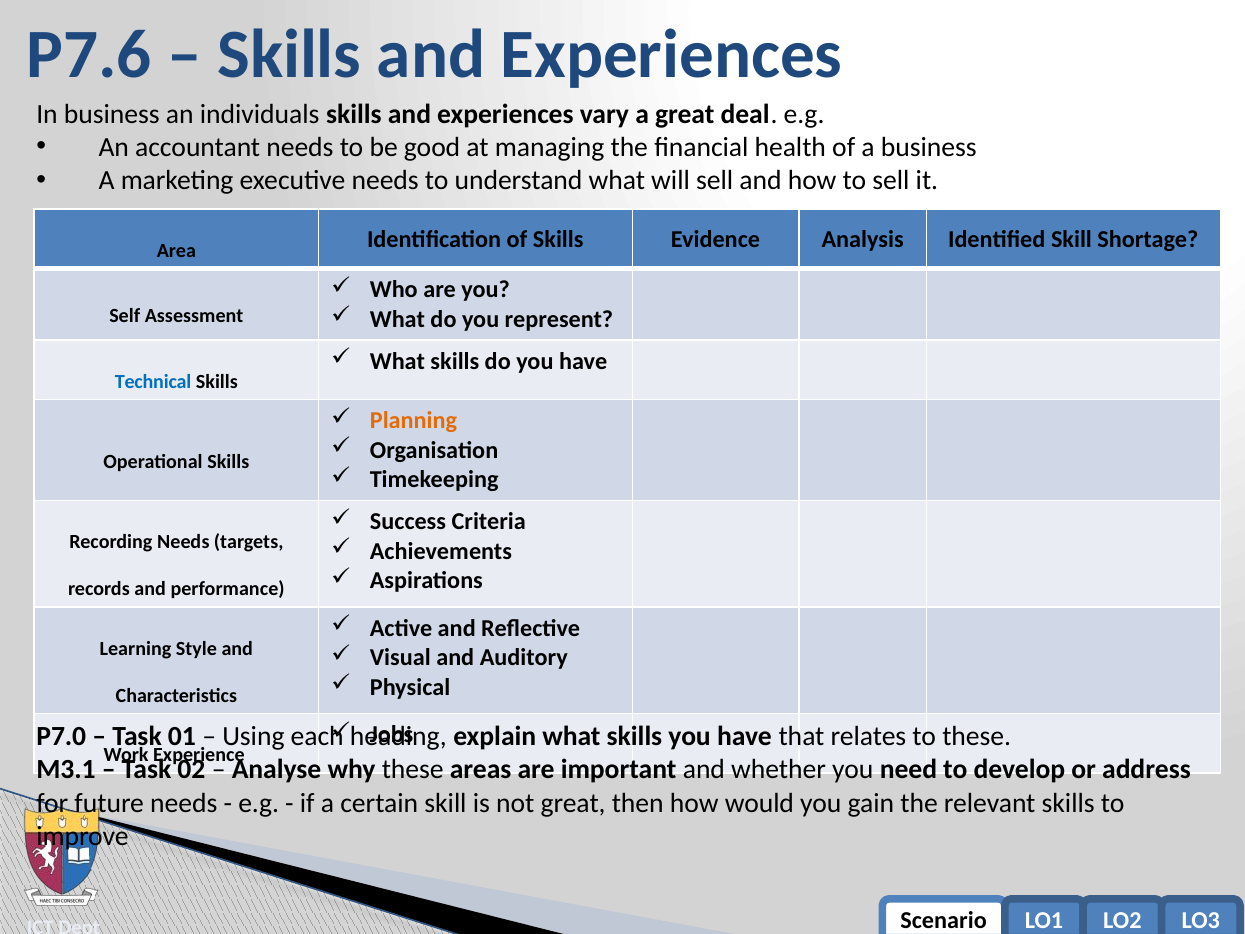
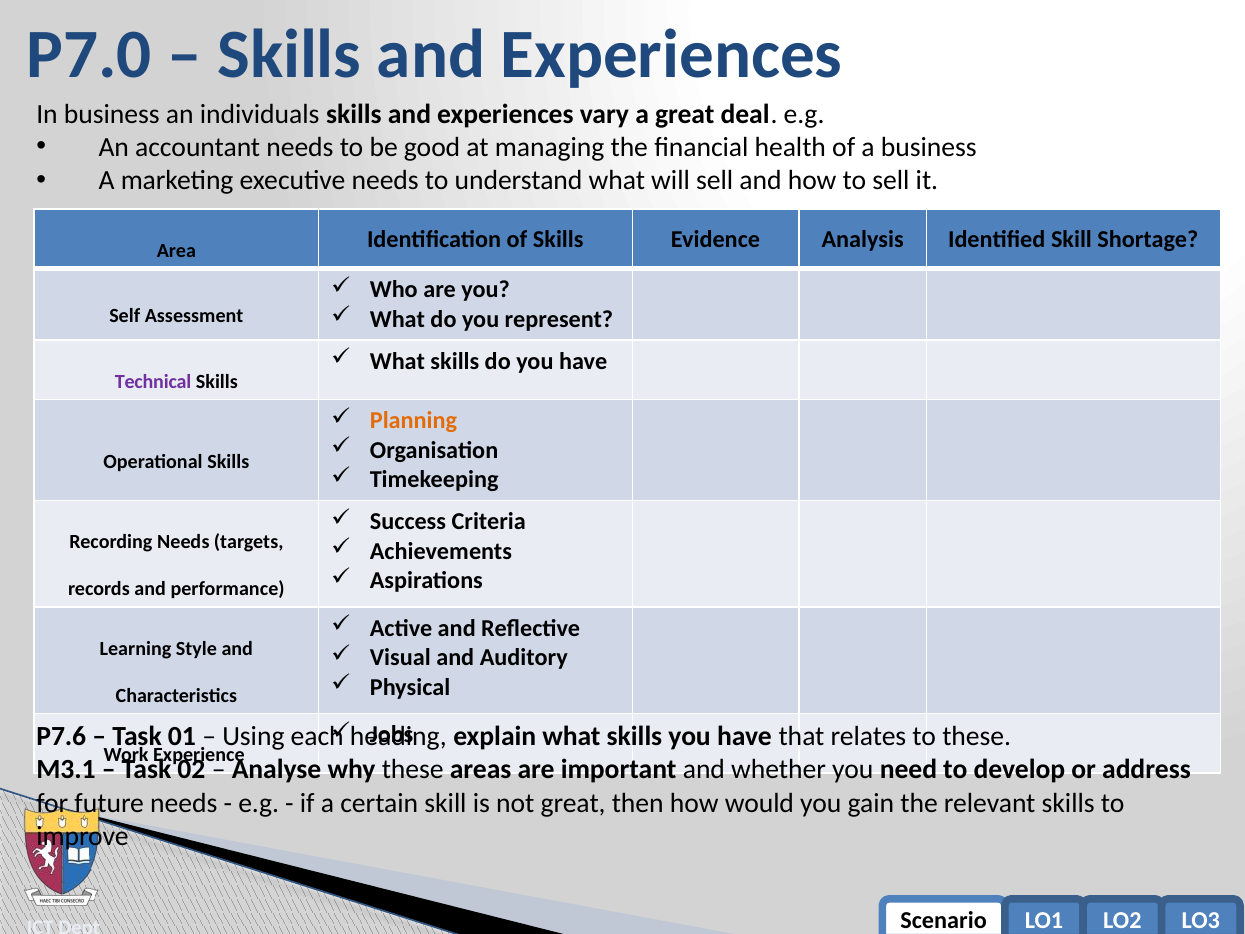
P7.6: P7.6 -> P7.0
Technical colour: blue -> purple
P7.0: P7.0 -> P7.6
